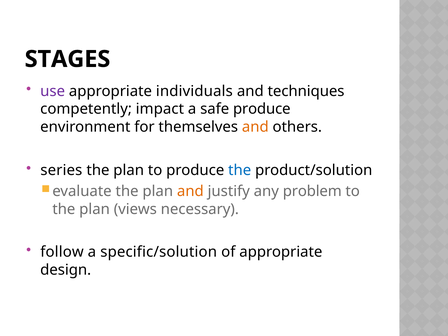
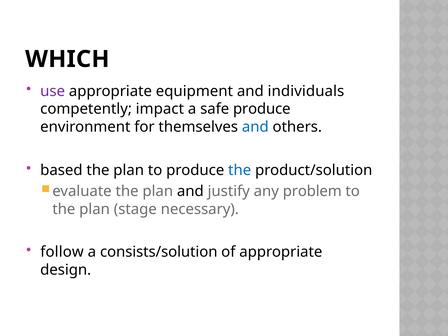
STAGES: STAGES -> WHICH
individuals: individuals -> equipment
techniques: techniques -> individuals
and at (255, 127) colour: orange -> blue
series: series -> based
and at (190, 191) colour: orange -> black
views: views -> stage
specific/solution: specific/solution -> consists/solution
